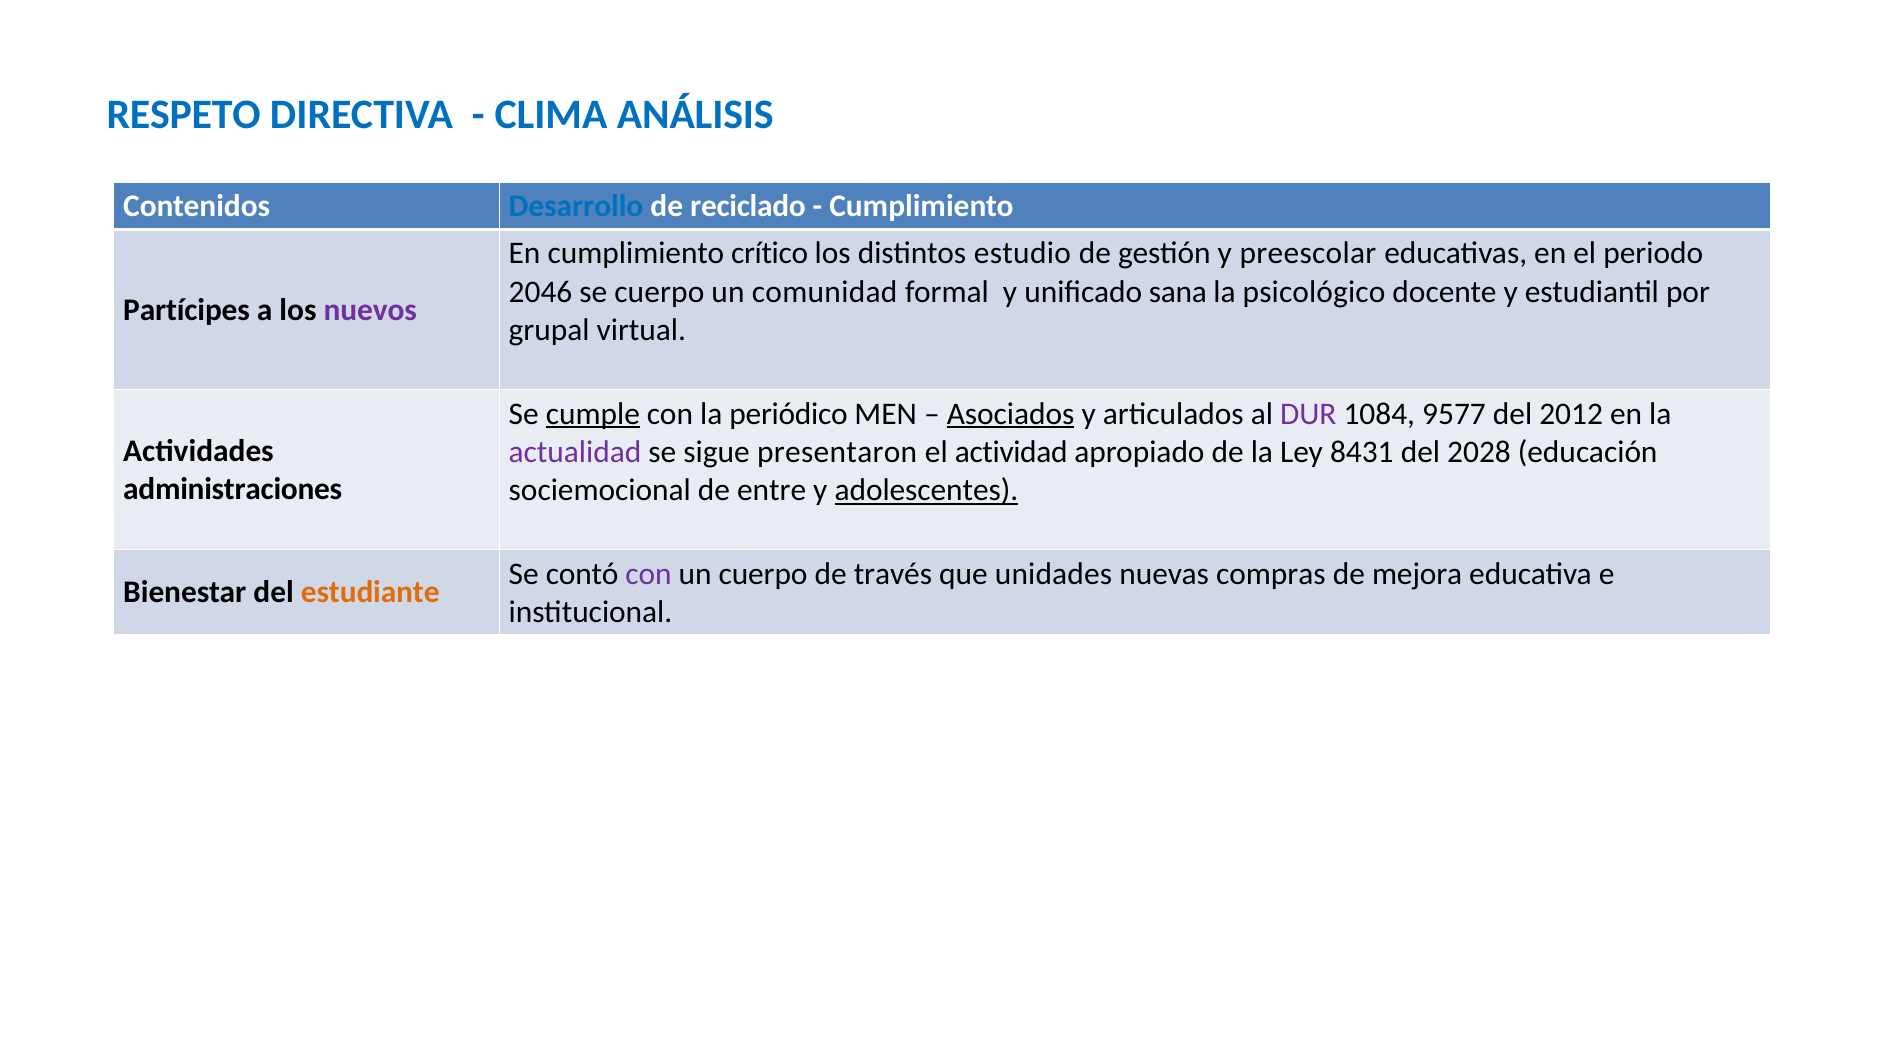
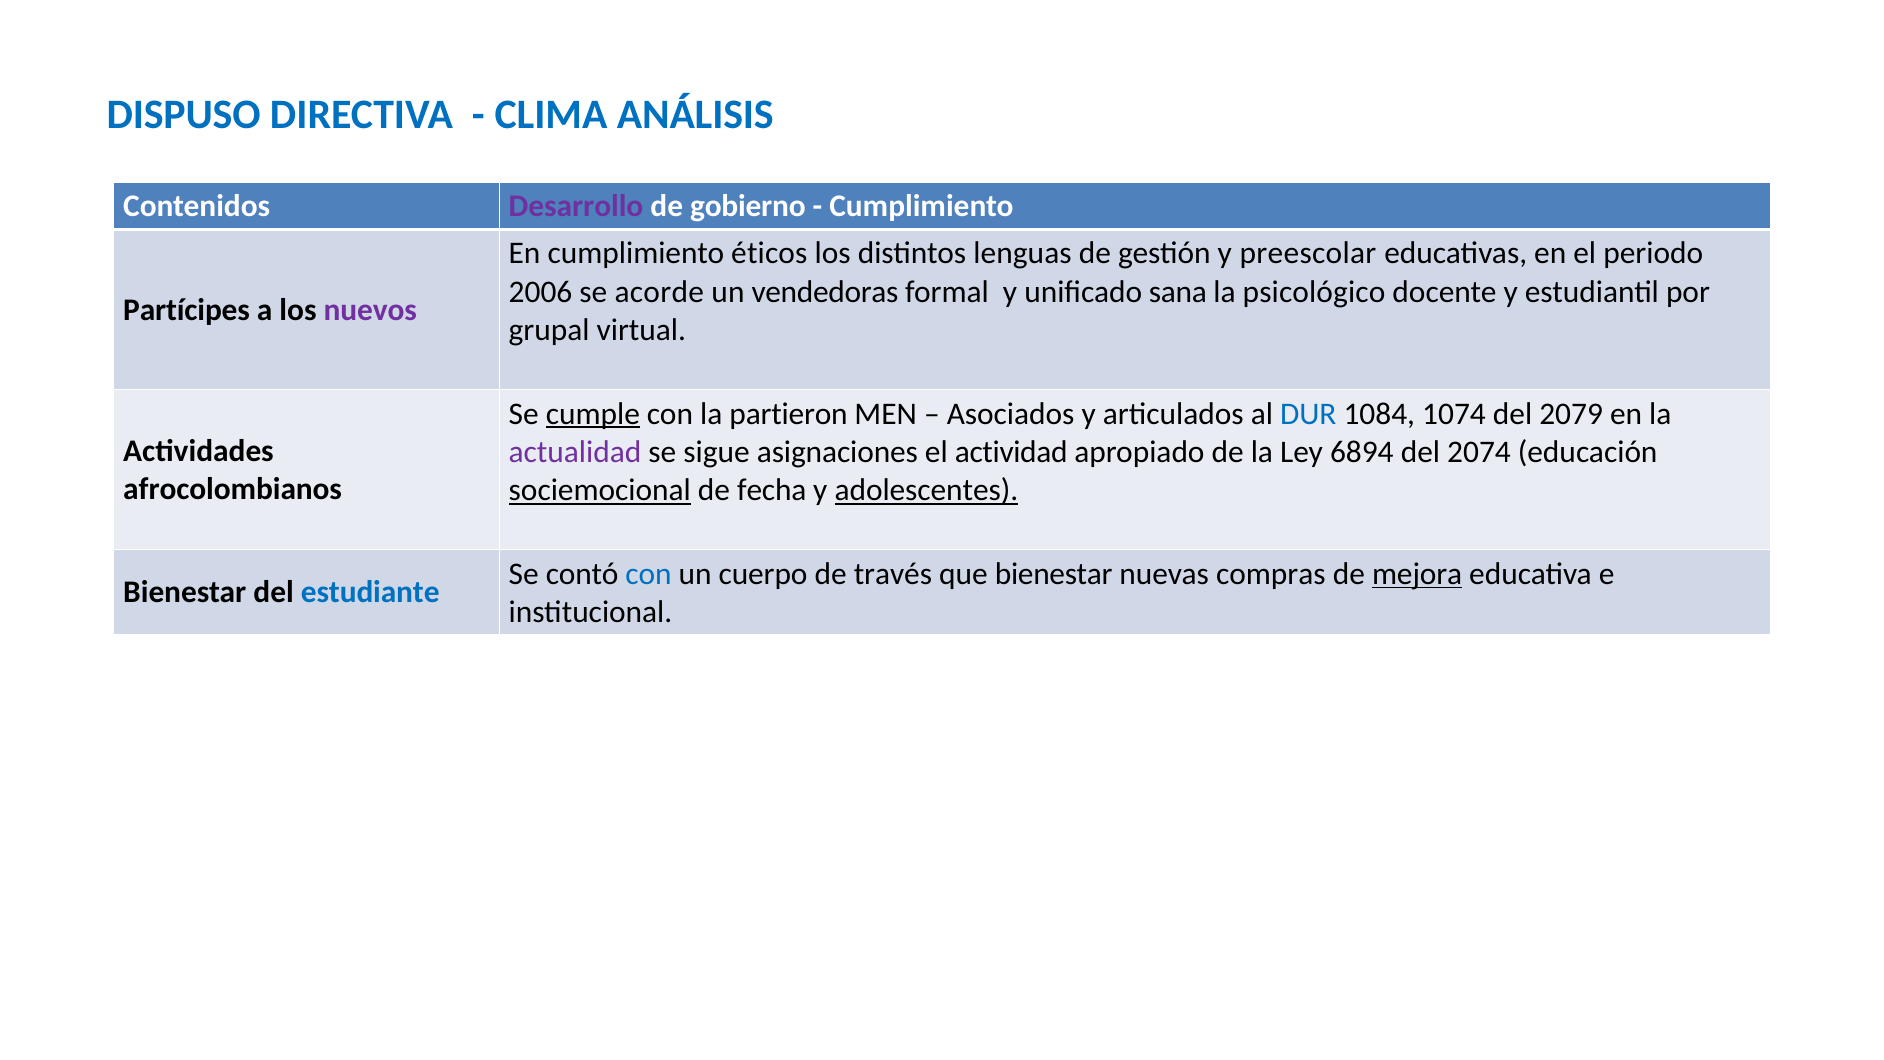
RESPETO: RESPETO -> DISPUSO
Desarrollo colour: blue -> purple
reciclado: reciclado -> gobierno
crítico: crítico -> éticos
estudio: estudio -> lenguas
2046: 2046 -> 2006
se cuerpo: cuerpo -> acorde
comunidad: comunidad -> vendedoras
periódico: periódico -> partieron
Asociados underline: present -> none
DUR colour: purple -> blue
9577: 9577 -> 1074
2012: 2012 -> 2079
presentaron: presentaron -> asignaciones
8431: 8431 -> 6894
2028: 2028 -> 2074
administraciones: administraciones -> afrocolombianos
sociemocional underline: none -> present
entre: entre -> fecha
con at (648, 574) colour: purple -> blue
que unidades: unidades -> bienestar
mejora underline: none -> present
estudiante colour: orange -> blue
